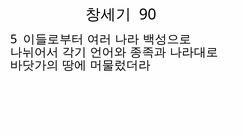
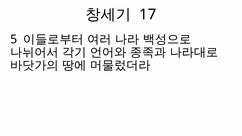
90: 90 -> 17
